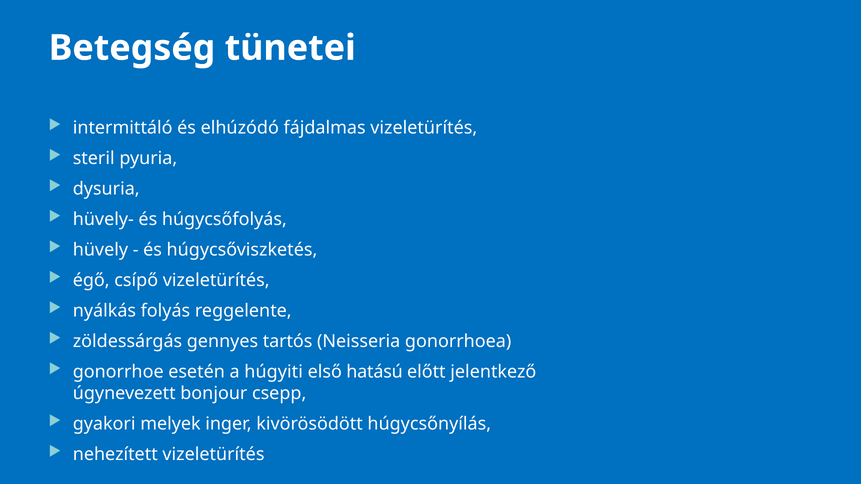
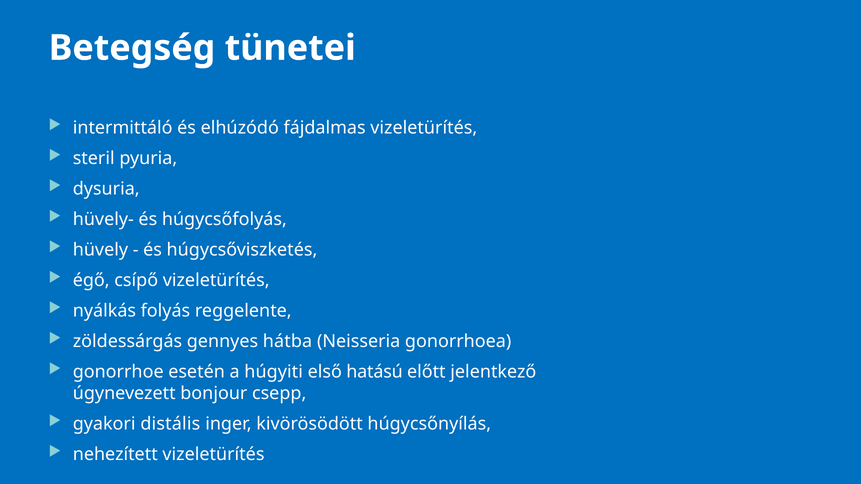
tartós: tartós -> hátba
melyek: melyek -> distális
